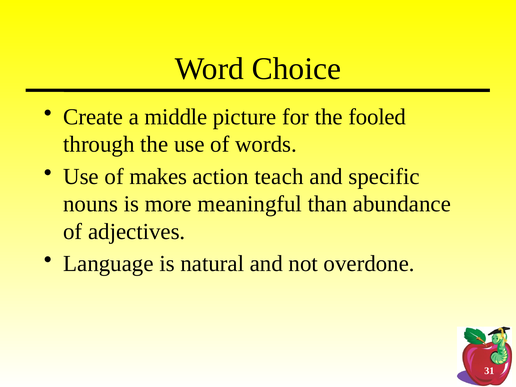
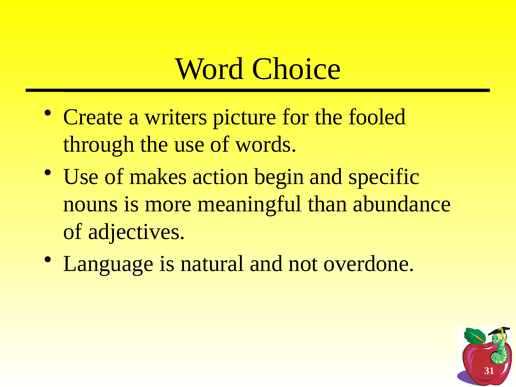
middle: middle -> writers
teach: teach -> begin
